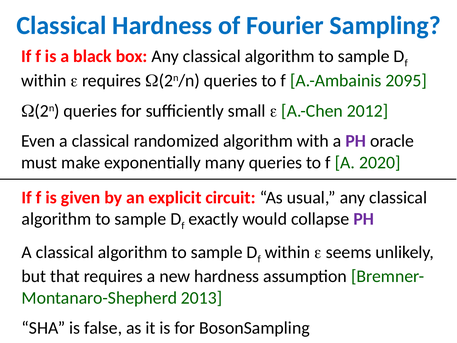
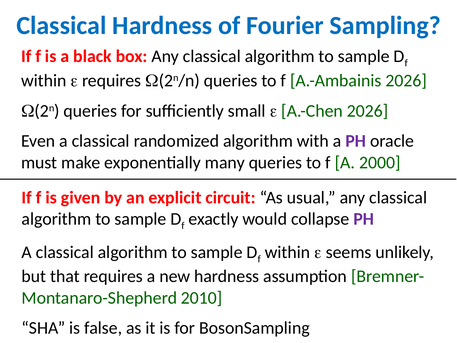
A.-Ambainis 2095: 2095 -> 2026
A.-Chen 2012: 2012 -> 2026
2020: 2020 -> 2000
2013: 2013 -> 2010
